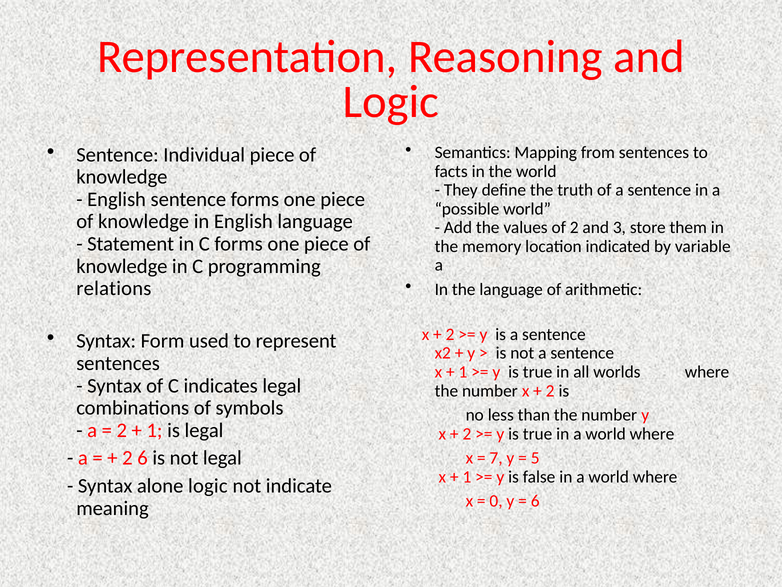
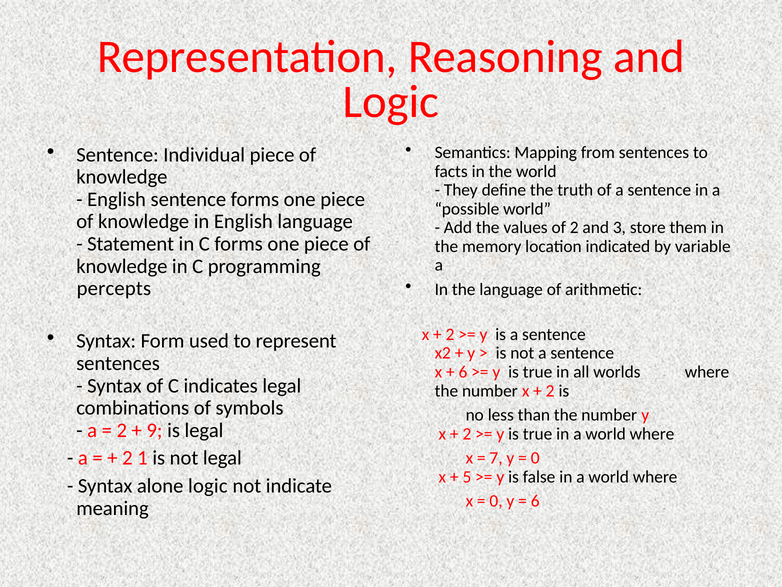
relations: relations -> percepts
1 at (463, 372): 1 -> 6
1 at (154, 430): 1 -> 9
2 6: 6 -> 1
5 at (535, 458): 5 -> 0
1 at (467, 476): 1 -> 5
